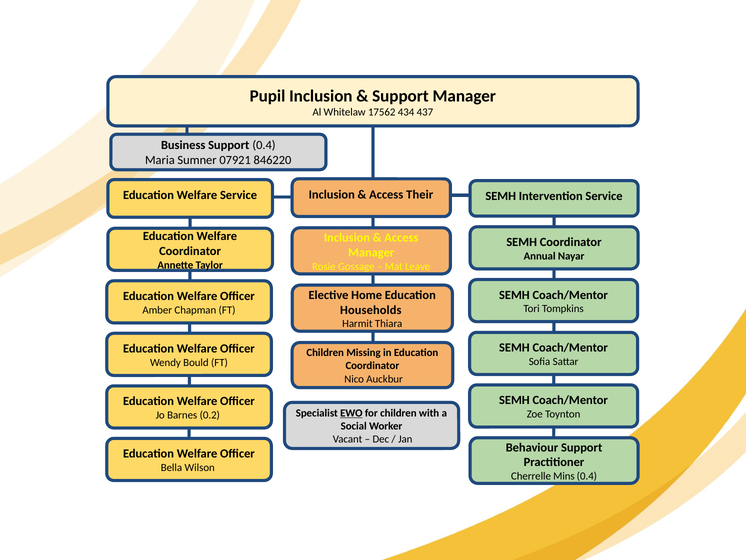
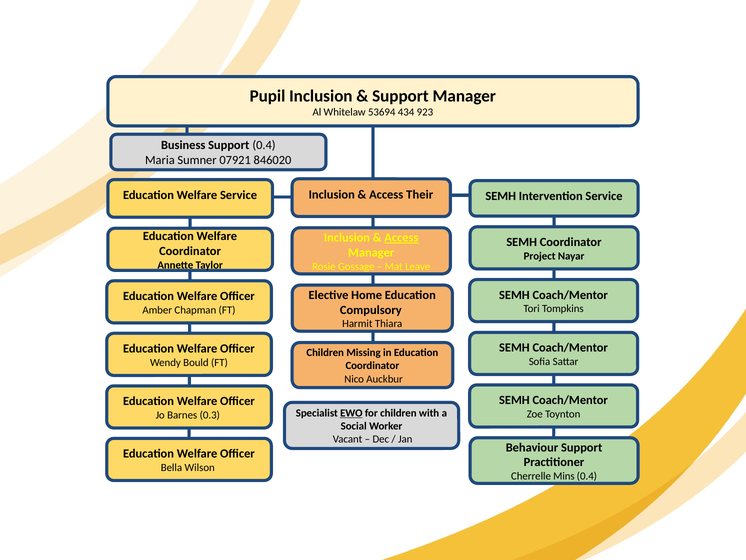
17562: 17562 -> 53694
437: 437 -> 923
846220: 846220 -> 846020
Access at (401, 237) underline: none -> present
Annual: Annual -> Project
Households: Households -> Compulsory
0.2: 0.2 -> 0.3
